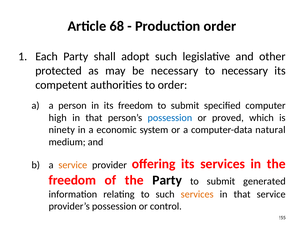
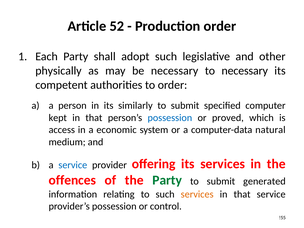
68: 68 -> 52
protected: protected -> physically
its freedom: freedom -> similarly
high: high -> kept
ninety: ninety -> access
service at (73, 165) colour: orange -> blue
freedom at (72, 180): freedom -> offences
Party at (167, 180) colour: black -> green
